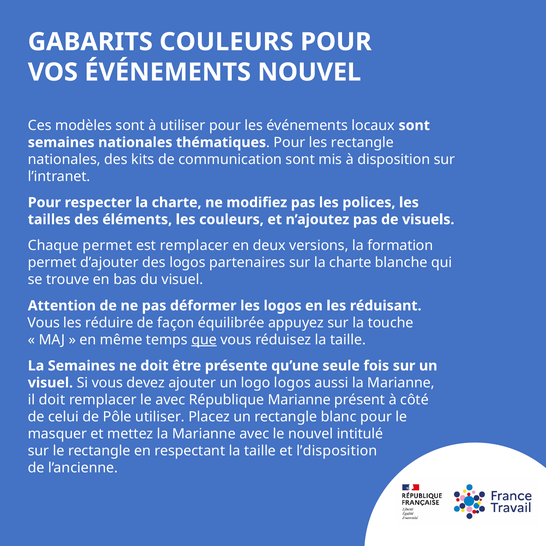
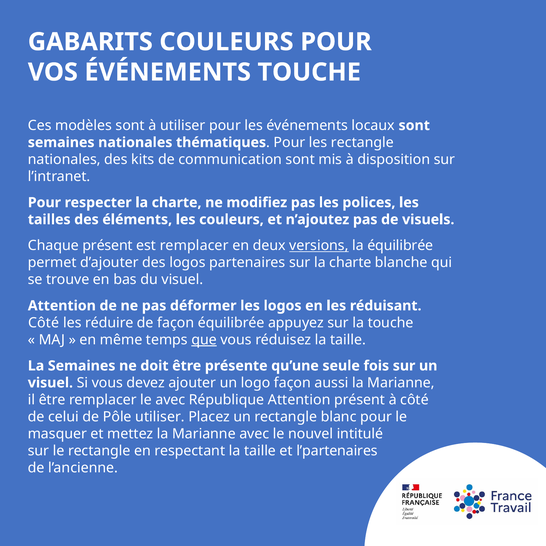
ÉVÉNEMENTS NOUVEL: NOUVEL -> TOUCHE
Chaque permet: permet -> présent
versions underline: none -> present
la formation: formation -> équilibrée
Vous at (44, 323): Vous -> Côté
logo logos: logos -> façon
il doit: doit -> être
République Marianne: Marianne -> Attention
l’disposition: l’disposition -> l’partenaires
